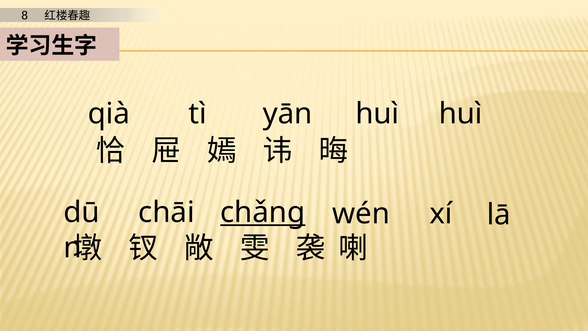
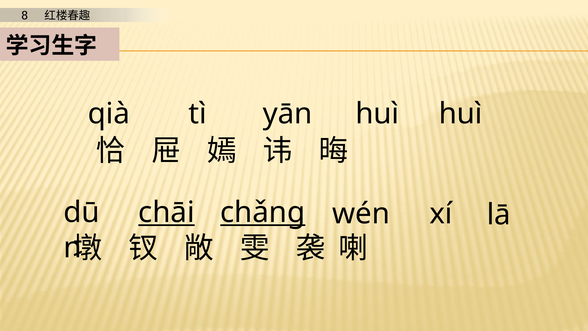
chāi underline: none -> present
